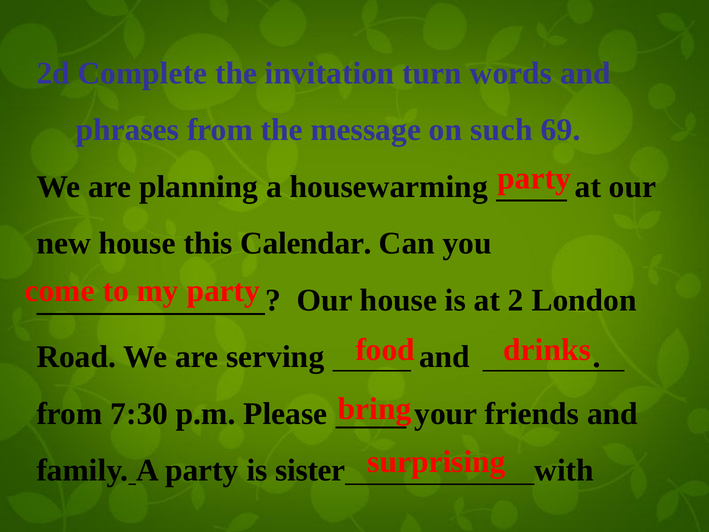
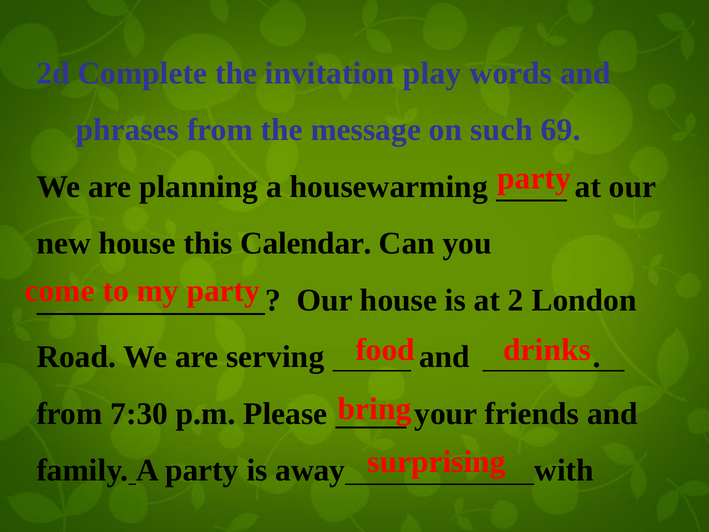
turn: turn -> play
sister: sister -> away
